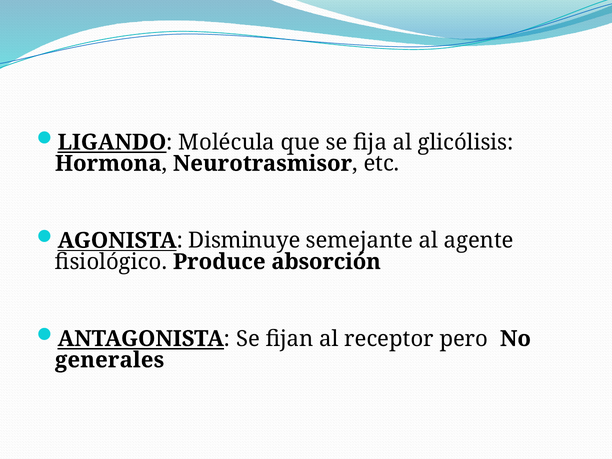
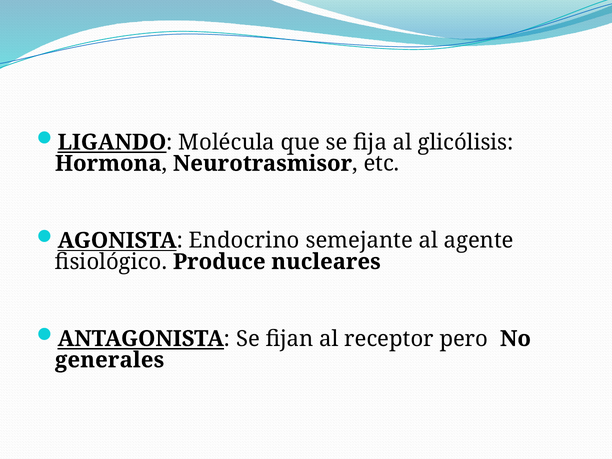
Disminuye: Disminuye -> Endocrino
absorción: absorción -> nucleares
